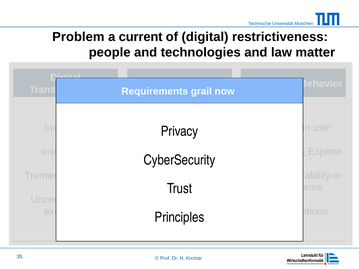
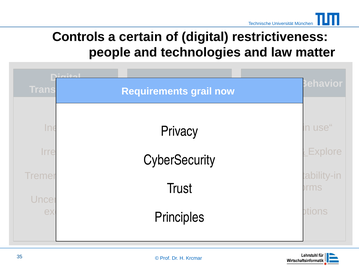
Problem: Problem -> Controls
current: current -> certain
